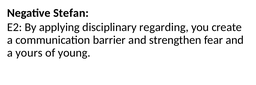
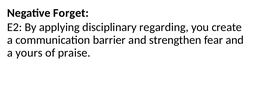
Stefan: Stefan -> Forget
young: young -> praise
